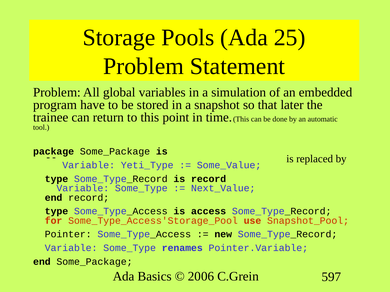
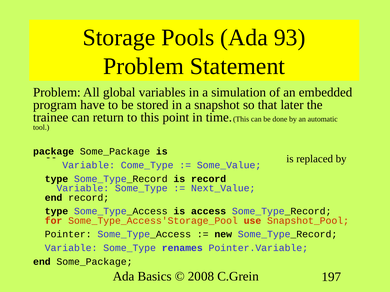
25: 25 -> 93
Yeti_Type: Yeti_Type -> Come_Type
2006: 2006 -> 2008
597: 597 -> 197
